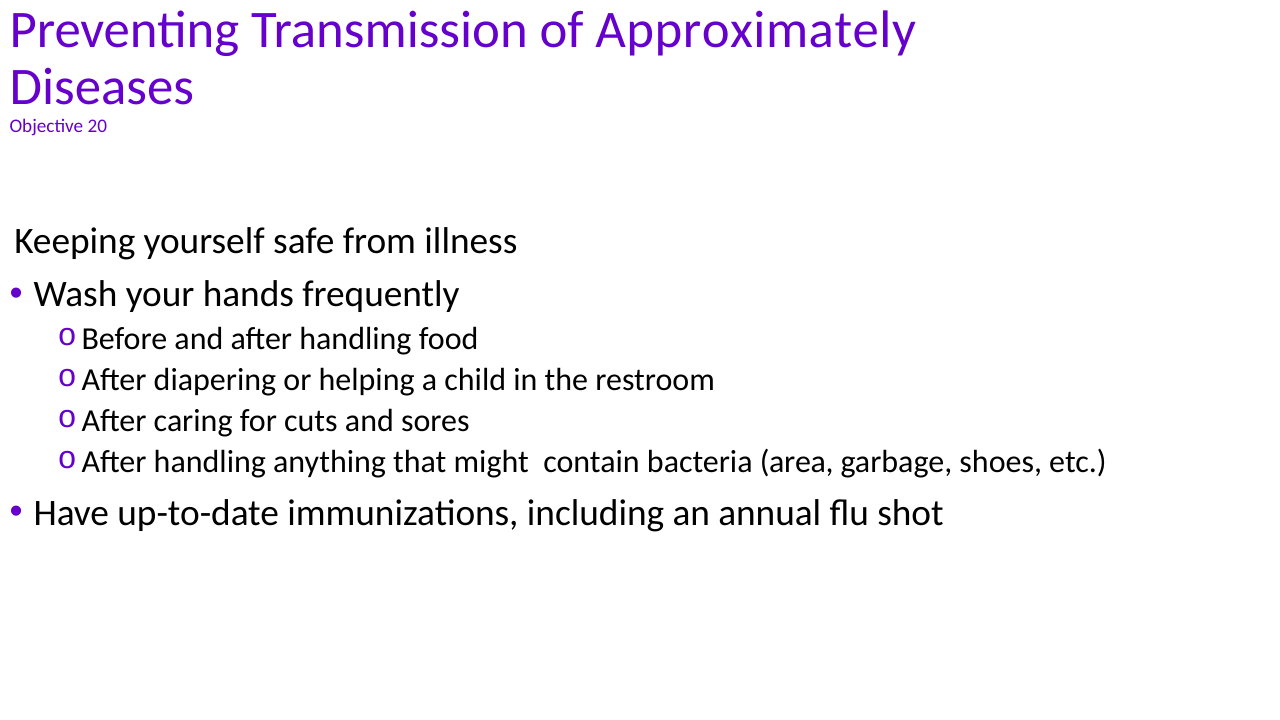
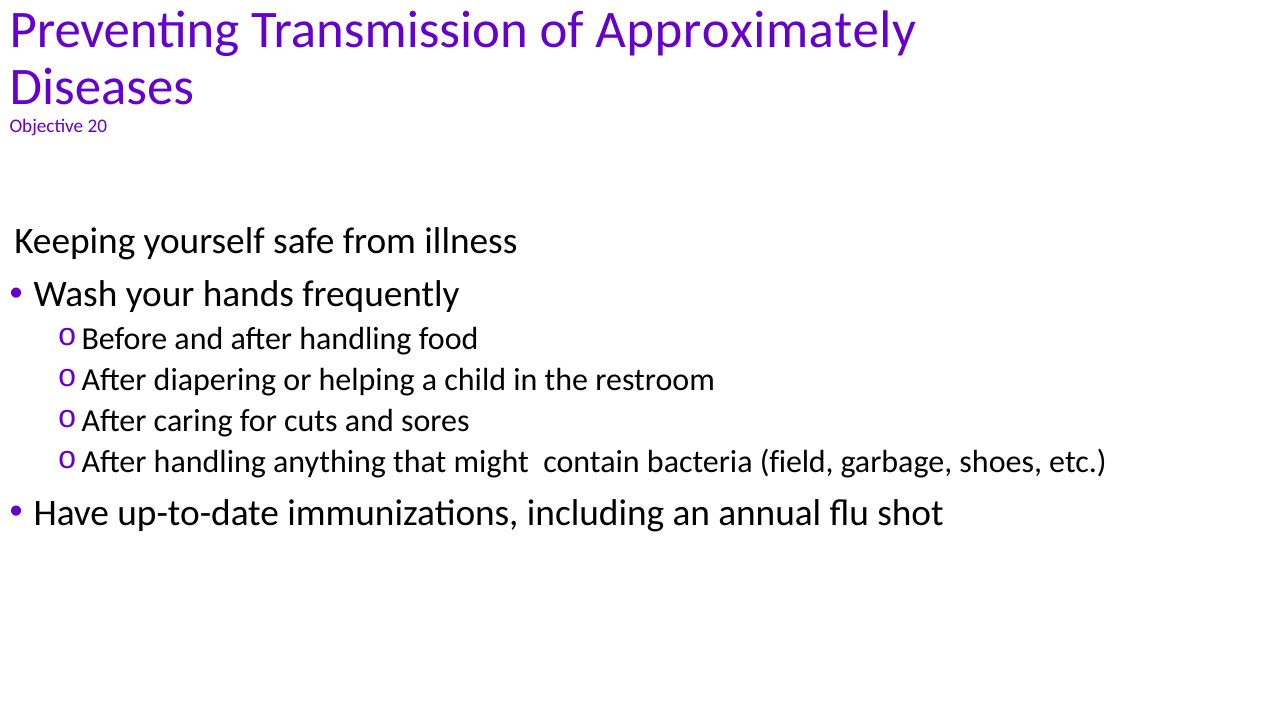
area: area -> field
